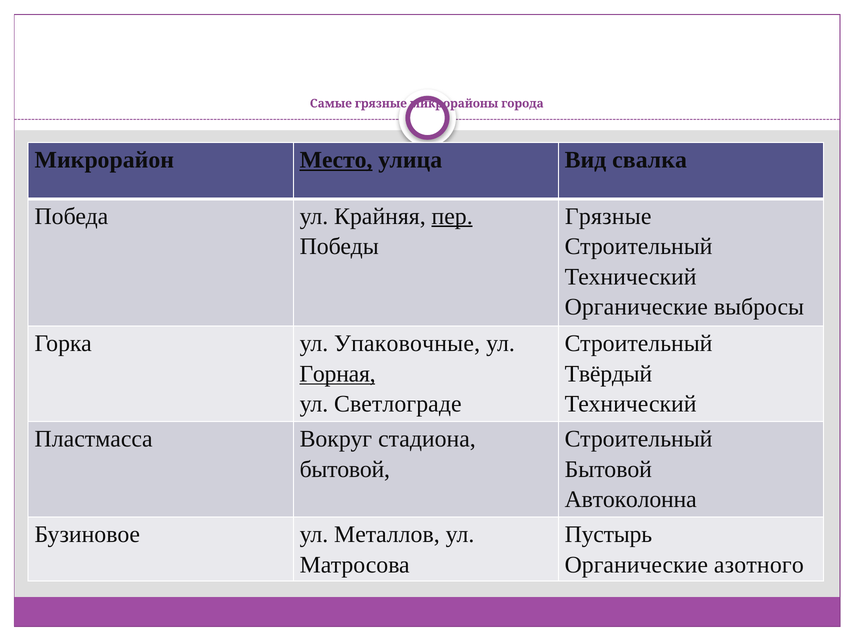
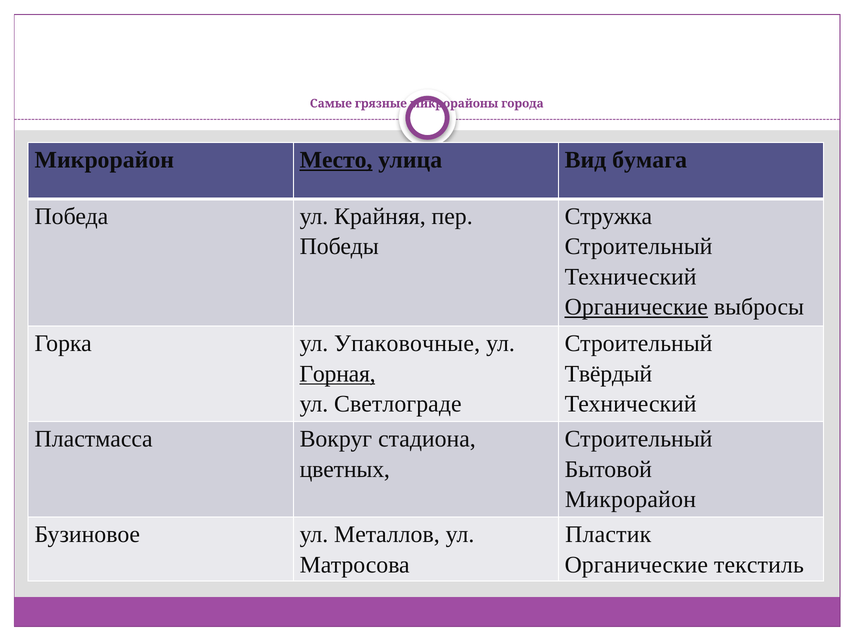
свалка: свалка -> бумага
пер underline: present -> none
Грязные at (608, 216): Грязные -> Стружка
Органические at (636, 307) underline: none -> present
бытовой at (345, 469): бытовой -> цветных
Автоколонна at (631, 500): Автоколонна -> Микрорайон
Пустырь: Пустырь -> Пластик
азотного: азотного -> текстиль
